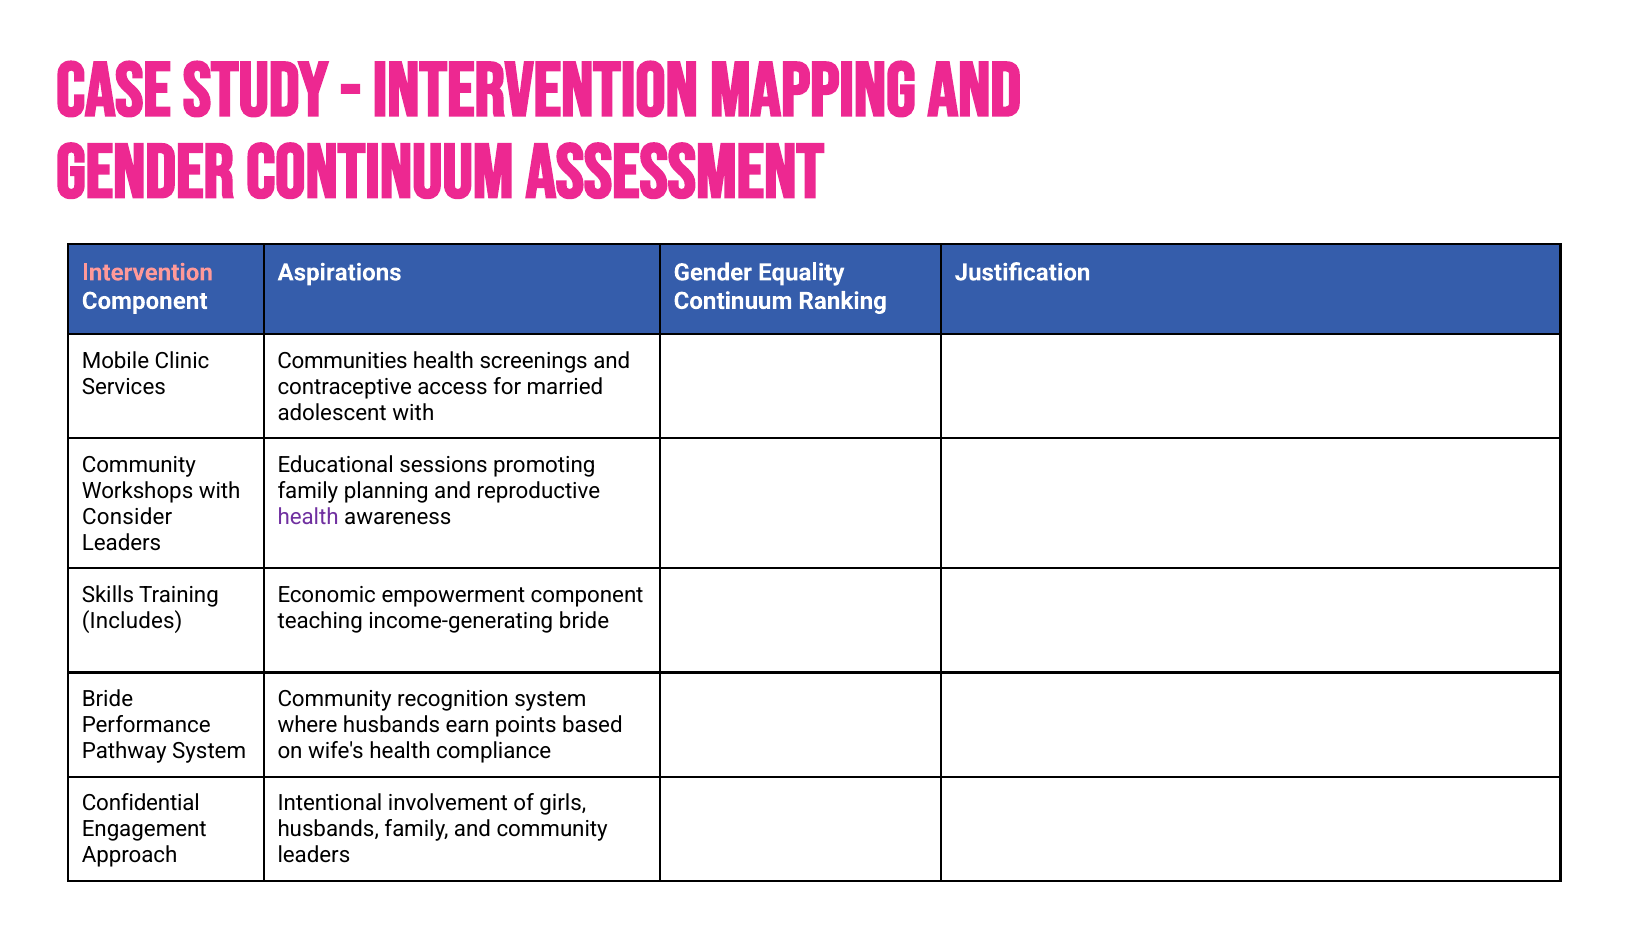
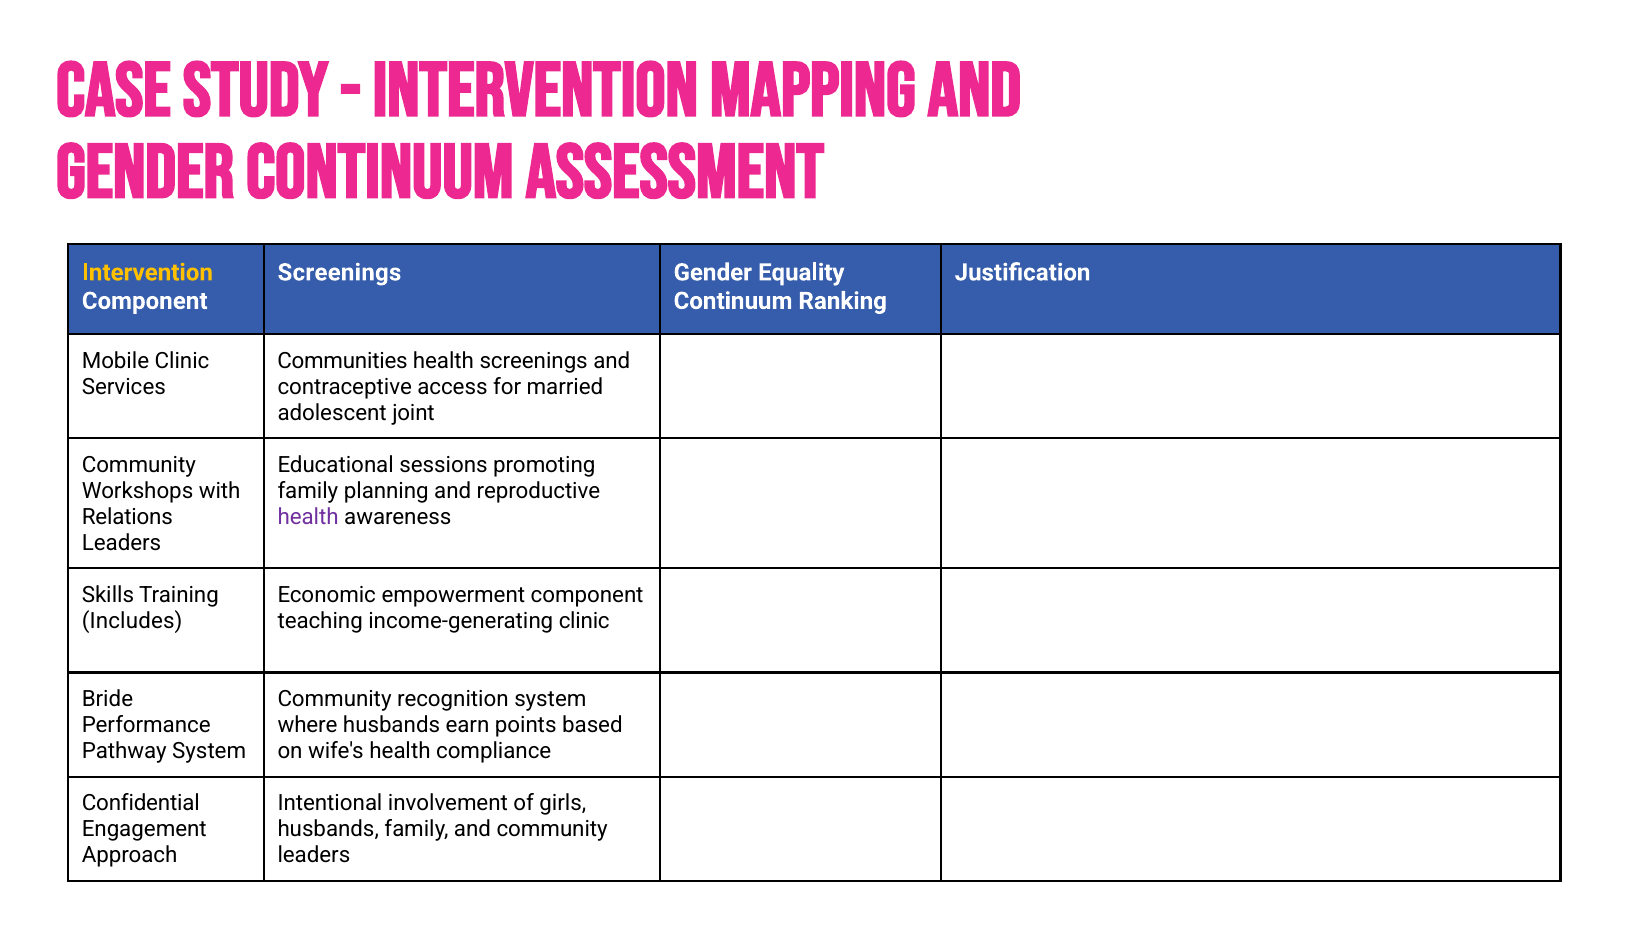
Intervention at (147, 272) colour: pink -> yellow
Aspirations at (340, 272): Aspirations -> Screenings
adolescent with: with -> joint
Consider: Consider -> Relations
income-generating bride: bride -> clinic
